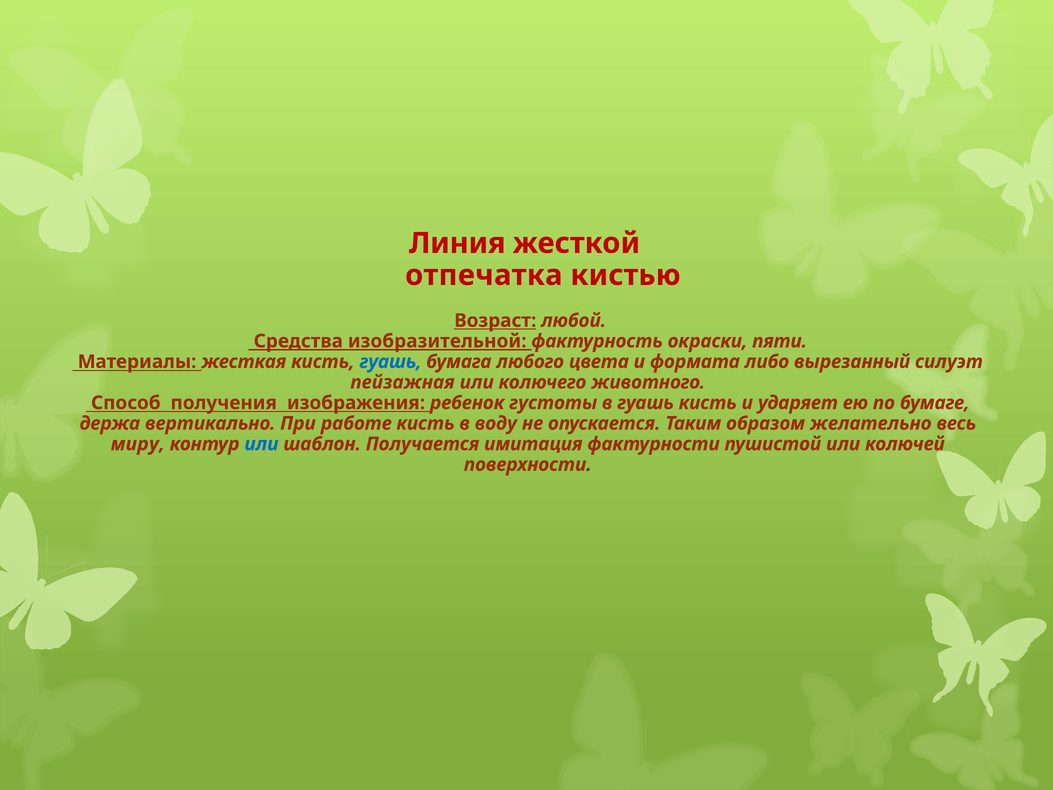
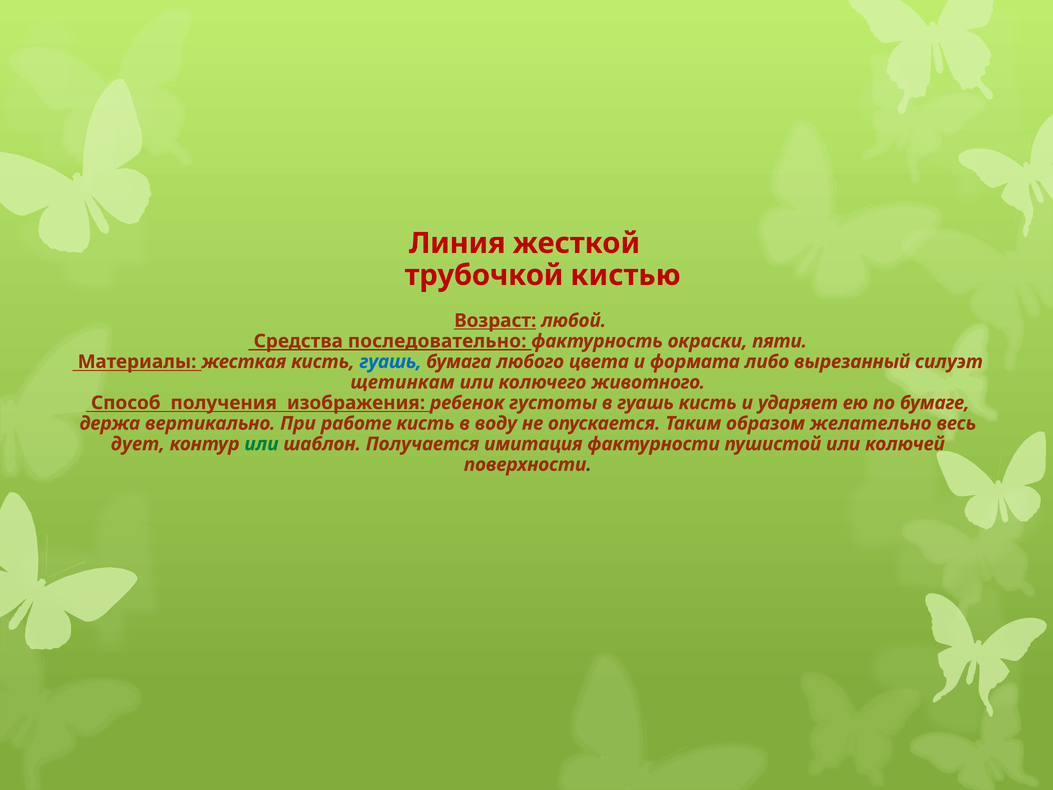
отпечатка: отпечатка -> трубочкой
изобразительной: изобразительной -> последовательно
пейзажная: пейзажная -> щетинкам
миру: миру -> дует
или at (261, 444) colour: blue -> green
